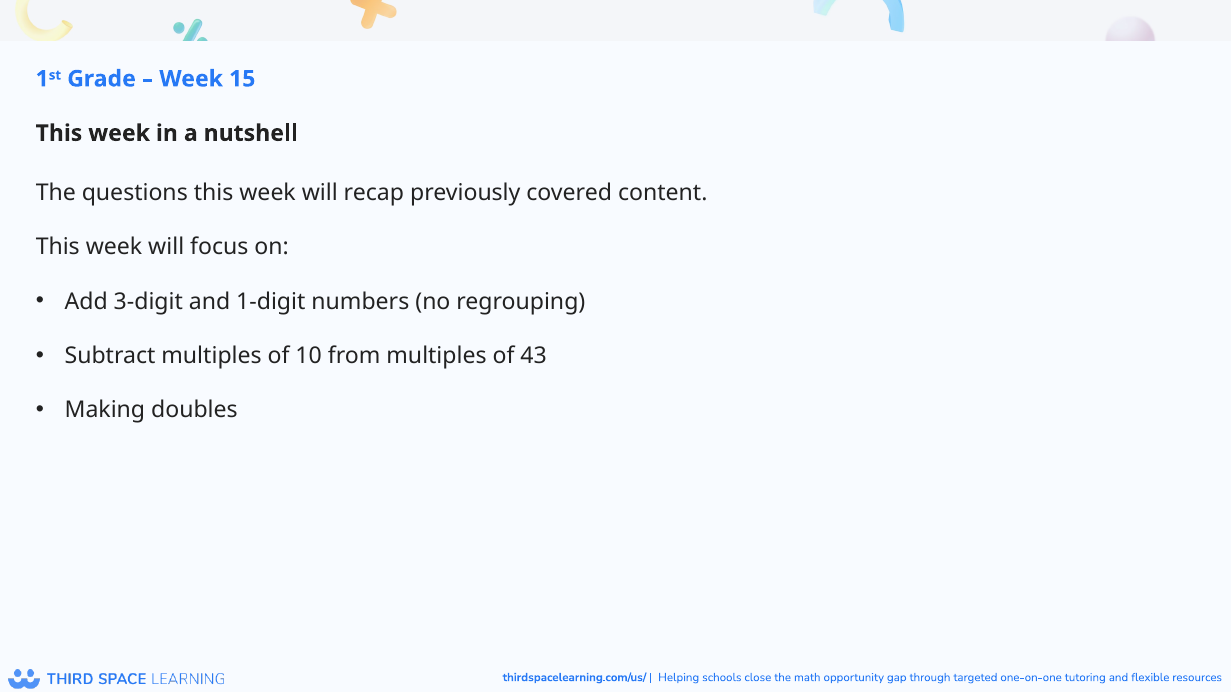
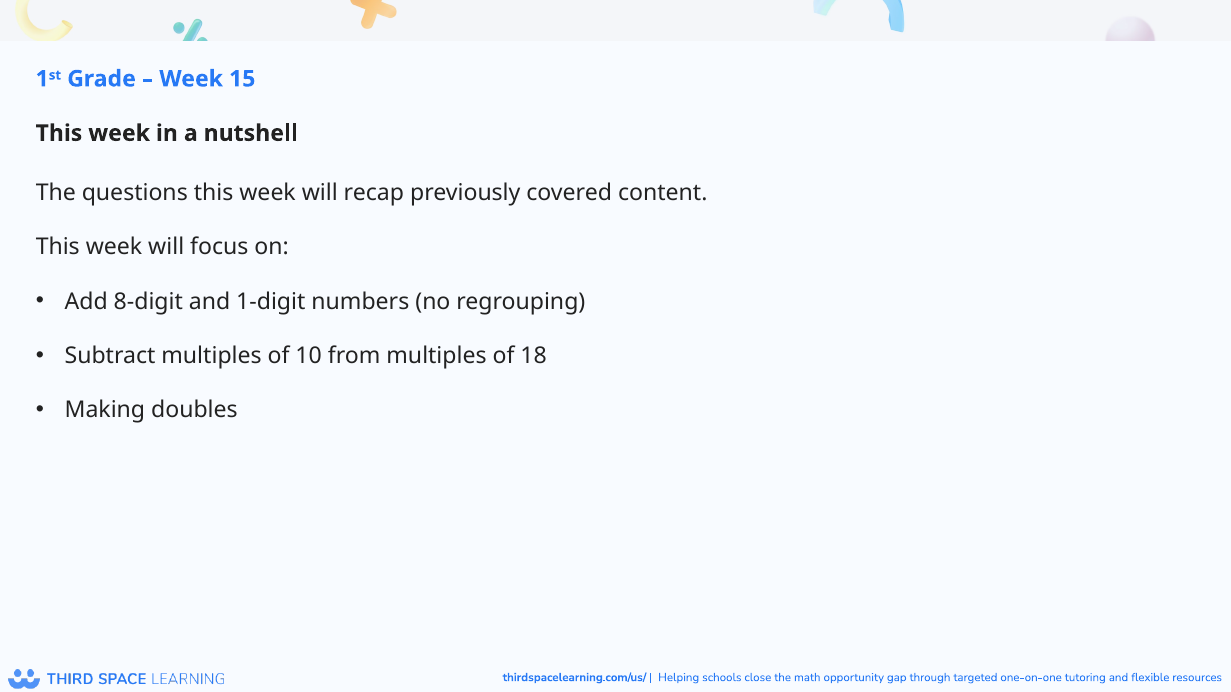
3-digit: 3-digit -> 8-digit
43: 43 -> 18
